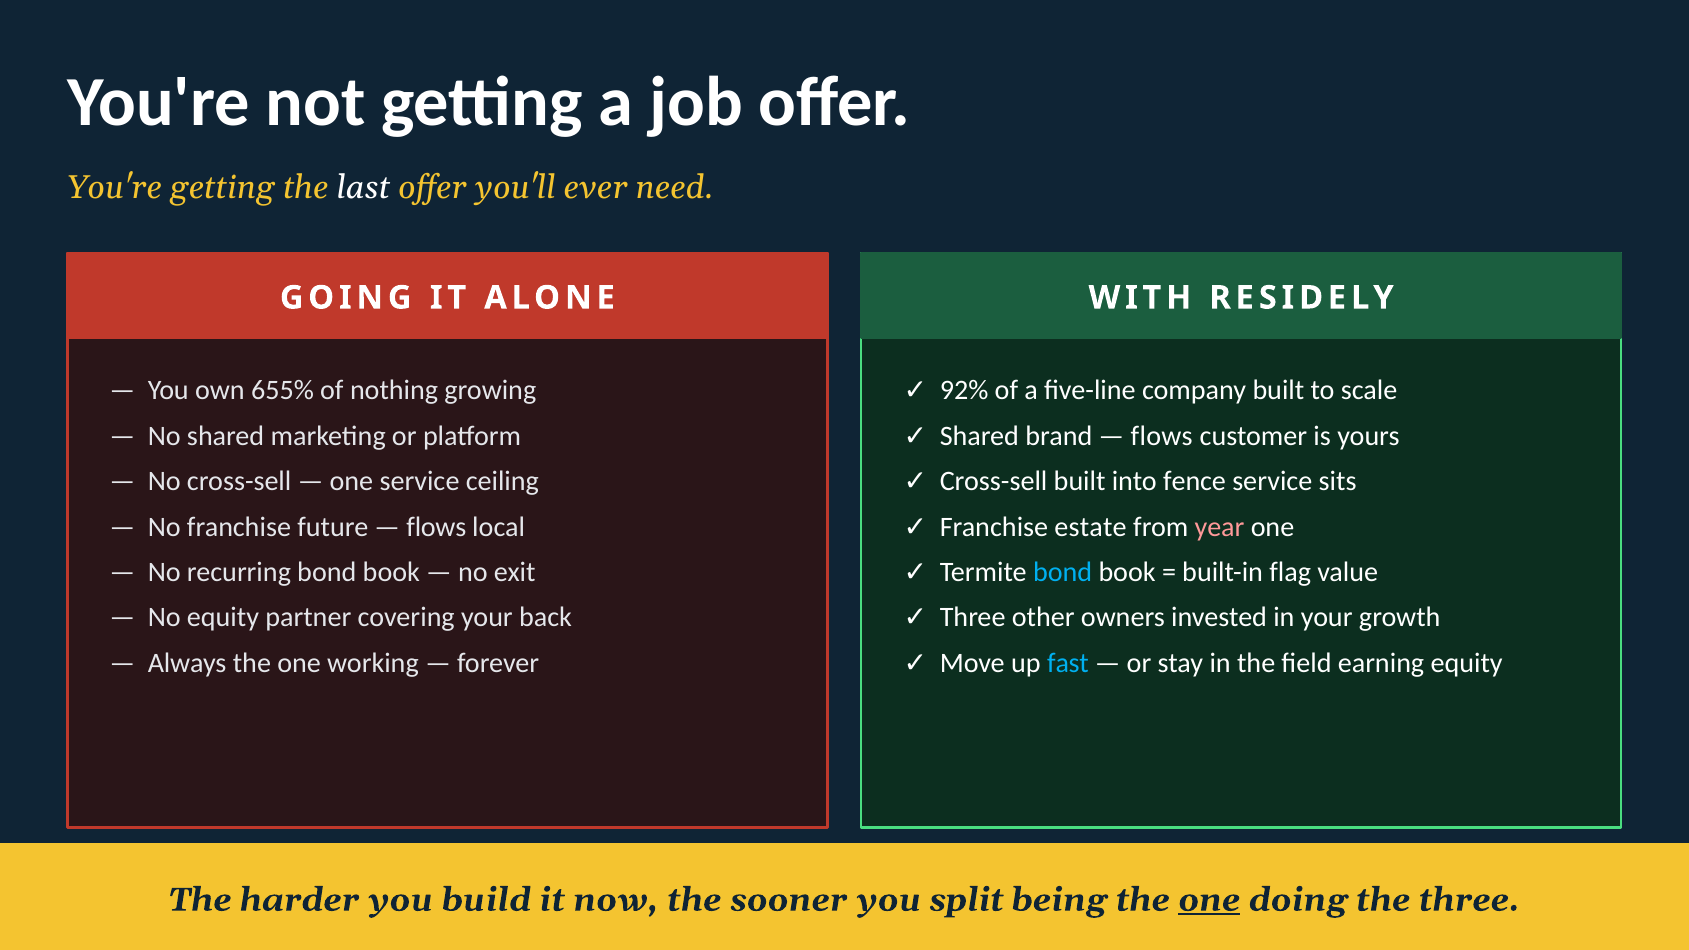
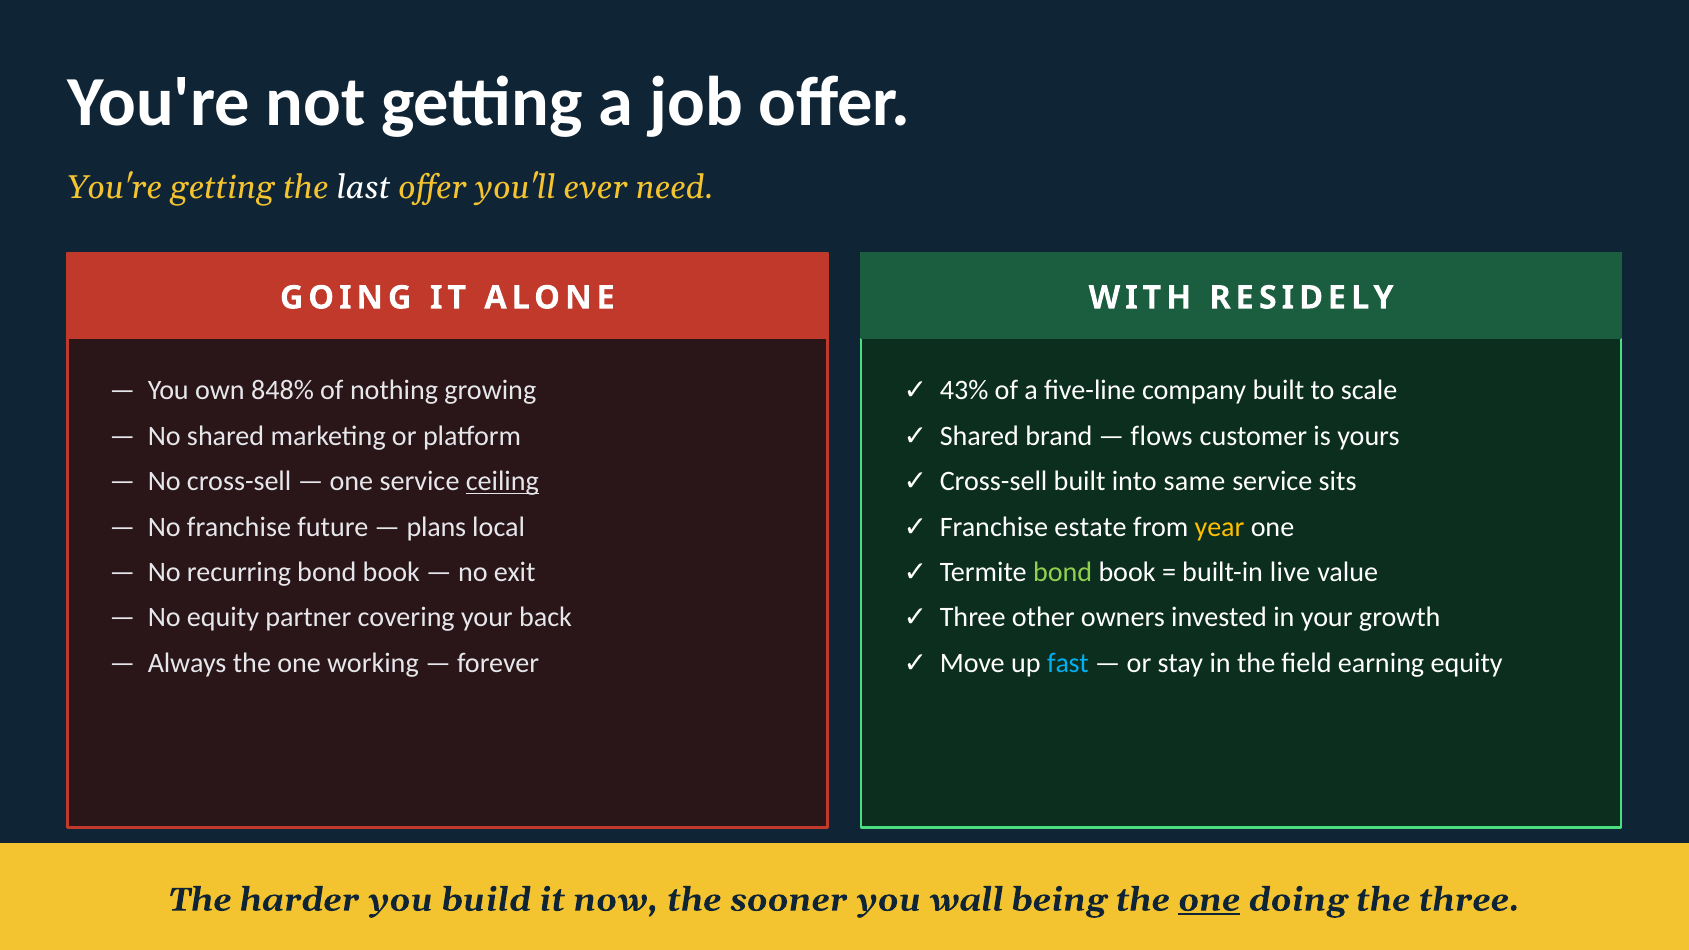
92%: 92% -> 43%
655%: 655% -> 848%
fence: fence -> same
ceiling underline: none -> present
year colour: pink -> yellow
flows at (436, 527): flows -> plans
bond at (1063, 572) colour: light blue -> light green
flag: flag -> live
split: split -> wall
